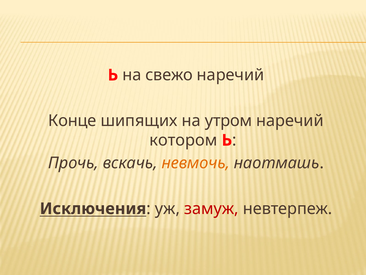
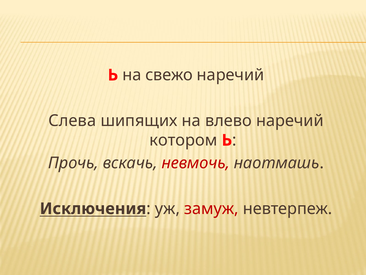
Конце: Конце -> Слева
утром: утром -> влево
невмочь colour: orange -> red
